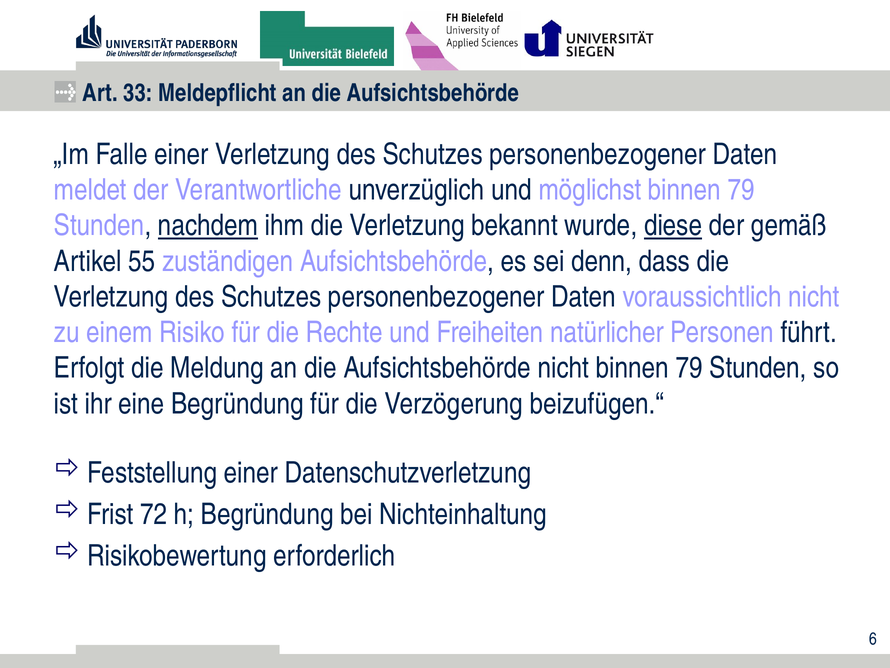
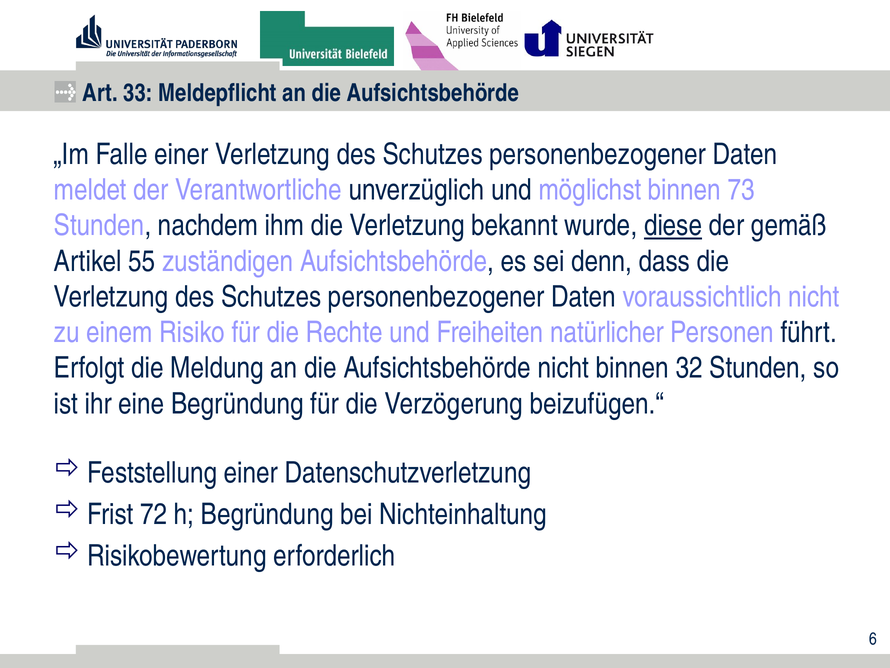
möglichst binnen 79: 79 -> 73
nachdem underline: present -> none
nicht binnen 79: 79 -> 32
